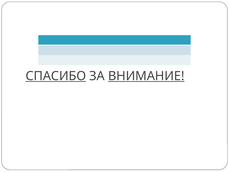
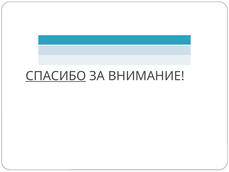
ВНИМАНИЕ underline: present -> none
